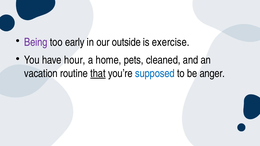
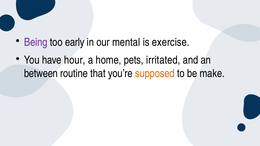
outside: outside -> mental
cleaned: cleaned -> irritated
vacation: vacation -> between
that underline: present -> none
supposed colour: blue -> orange
anger: anger -> make
